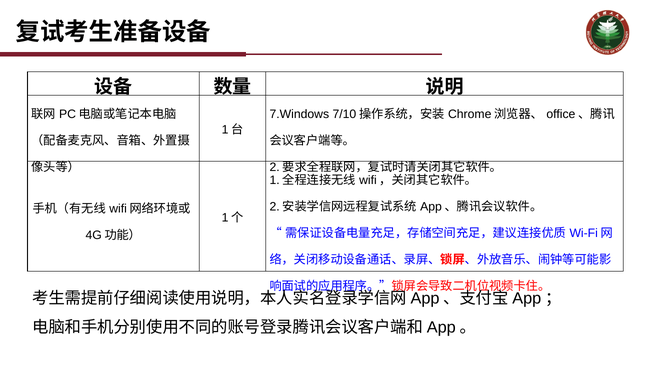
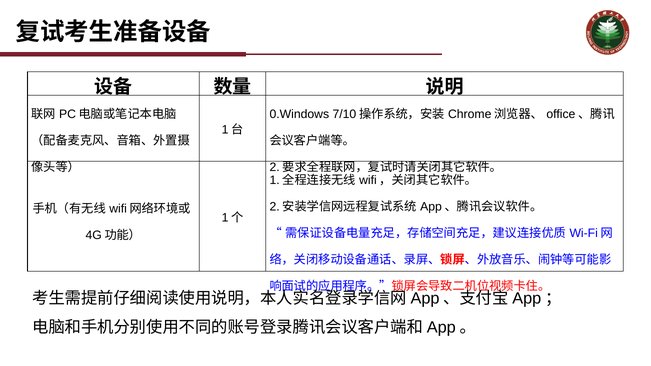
7.Windows: 7.Windows -> 0.Windows
